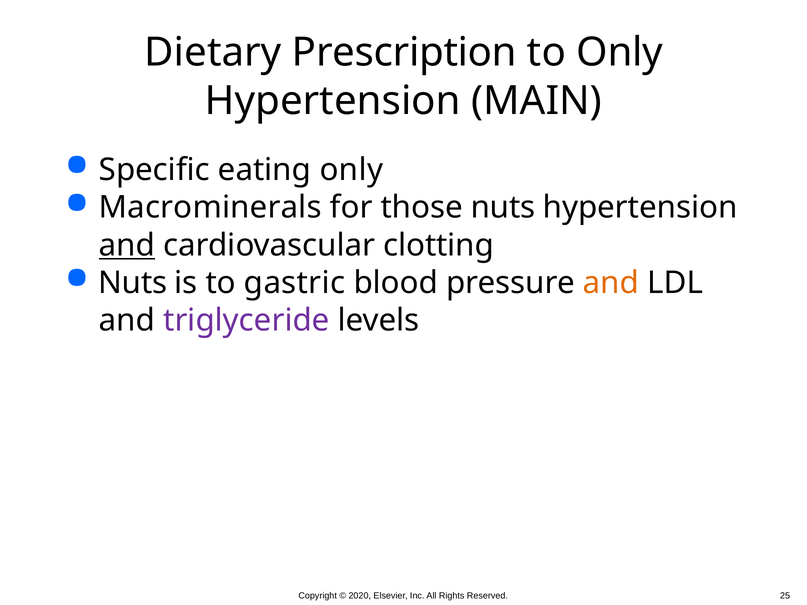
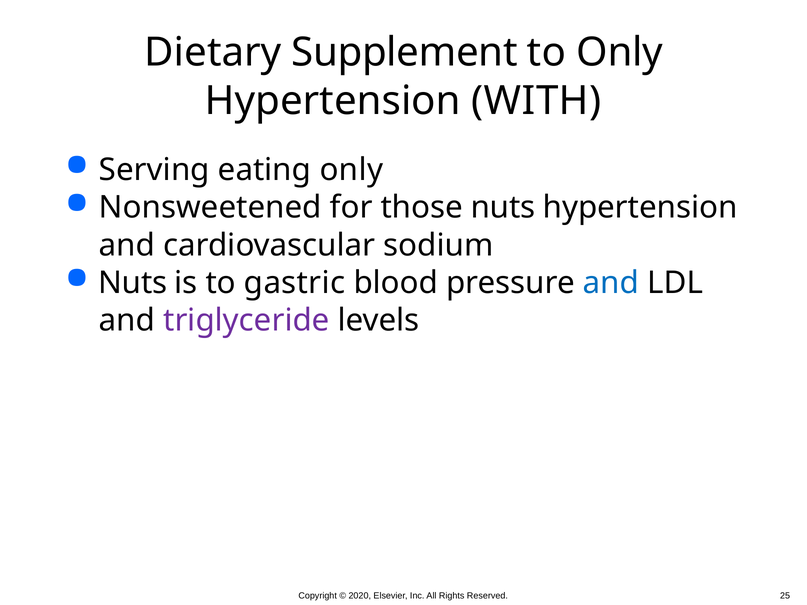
Prescription: Prescription -> Supplement
MAIN: MAIN -> WITH
Specific: Specific -> Serving
Macrominerals: Macrominerals -> Nonsweetened
and at (127, 245) underline: present -> none
clotting: clotting -> sodium
and at (611, 283) colour: orange -> blue
